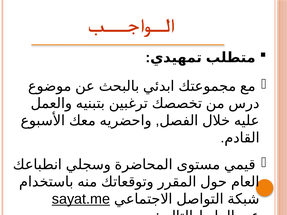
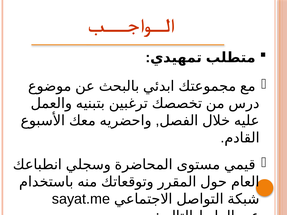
sayat.me underline: present -> none
